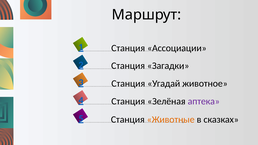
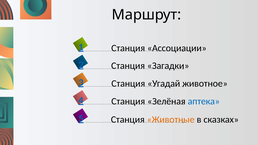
аптека colour: purple -> blue
